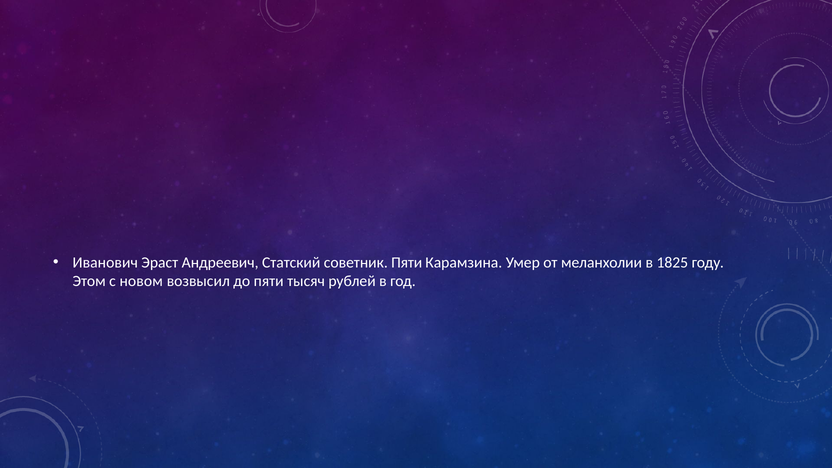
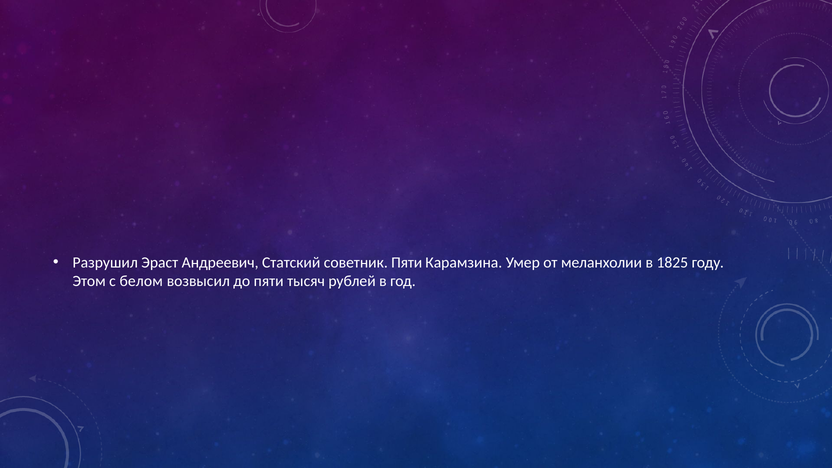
Иванович: Иванович -> Разрушил
новом: новом -> белом
